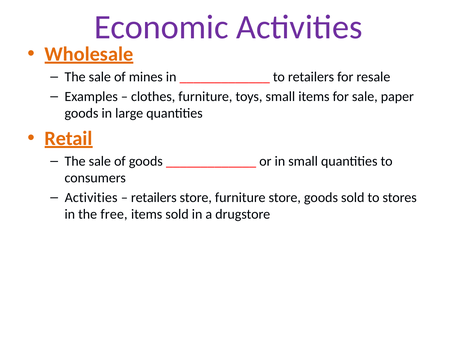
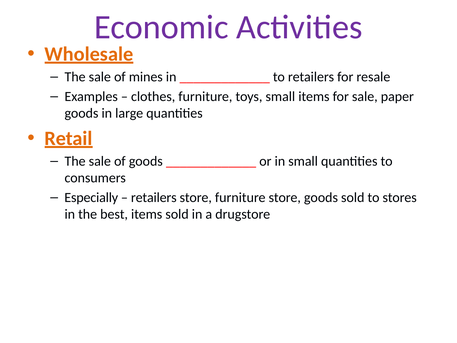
Activities at (91, 197): Activities -> Especially
free: free -> best
